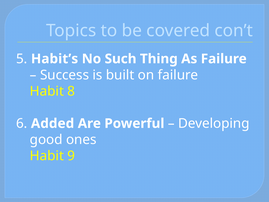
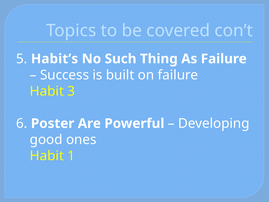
8: 8 -> 3
Added: Added -> Poster
9: 9 -> 1
